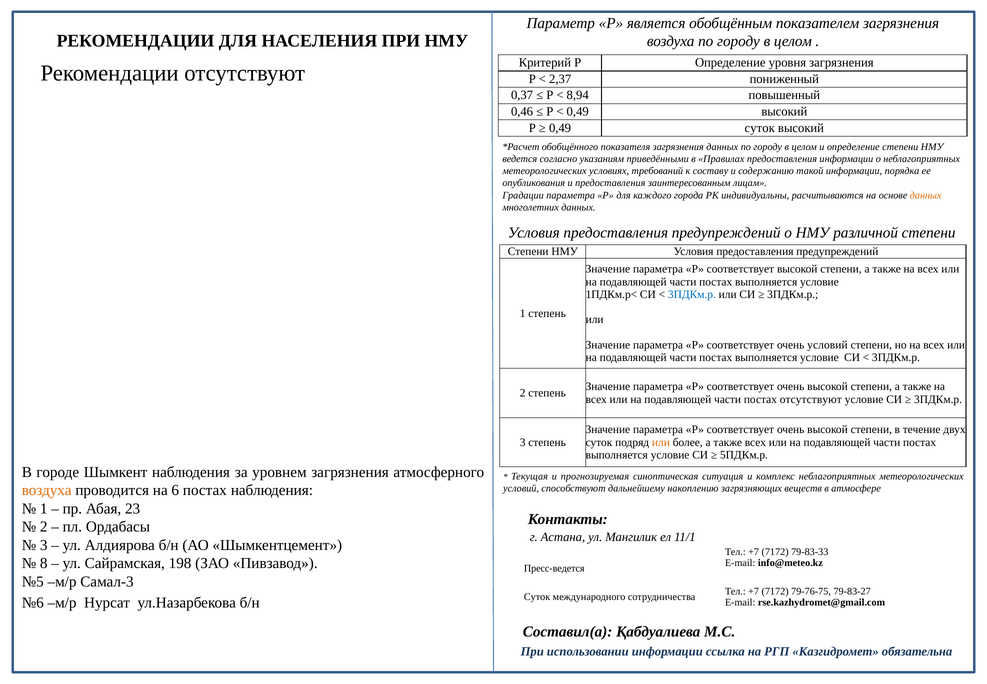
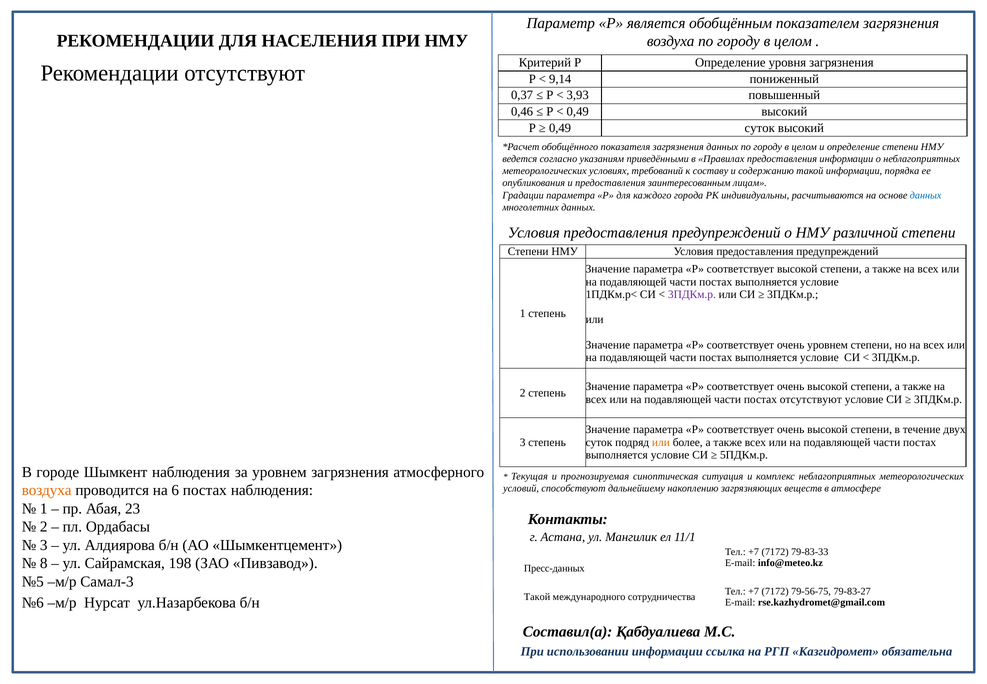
2,37: 2,37 -> 9,14
8,94: 8,94 -> 3,93
данных at (926, 195) colour: orange -> blue
3ПДКм.р at (692, 294) colour: blue -> purple
очень условий: условий -> уровнем
Пресс-ведется: Пресс-ведется -> Пресс-данных
79-76-75: 79-76-75 -> 79-56-75
Суток at (537, 596): Суток -> Такой
